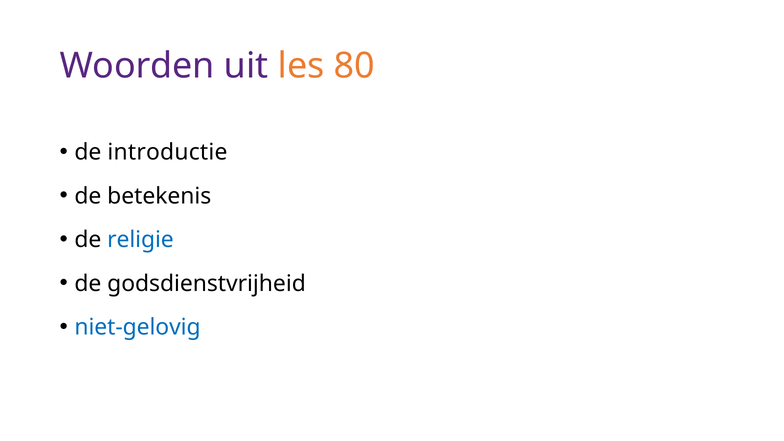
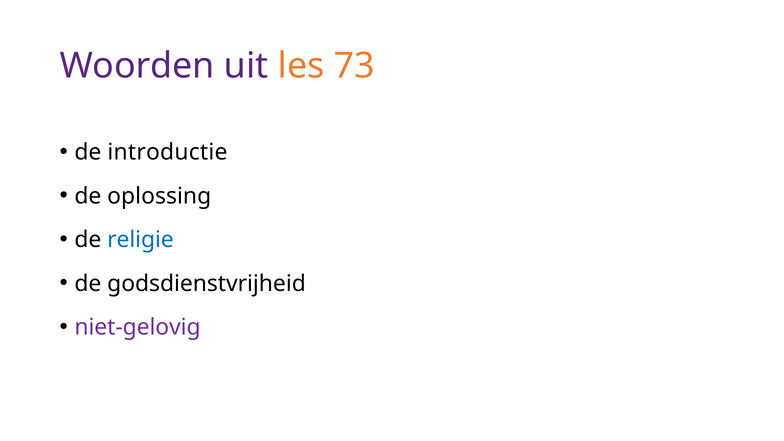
80: 80 -> 73
betekenis: betekenis -> oplossing
niet-gelovig colour: blue -> purple
